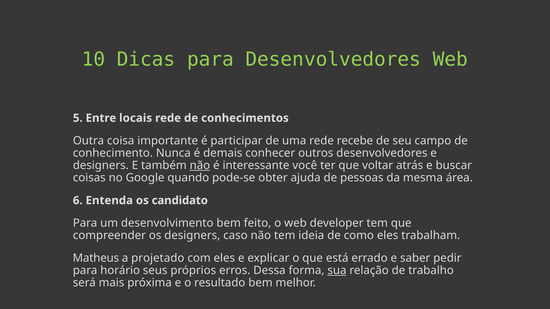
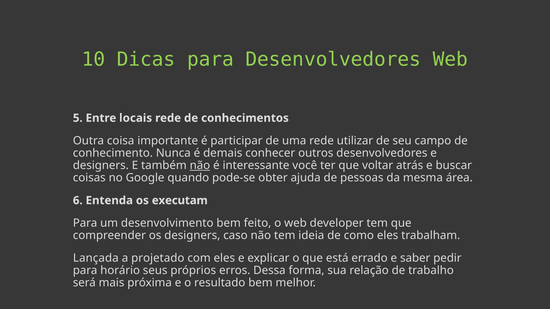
recebe: recebe -> utilizar
candidato: candidato -> executam
Matheus: Matheus -> Lançada
sua underline: present -> none
